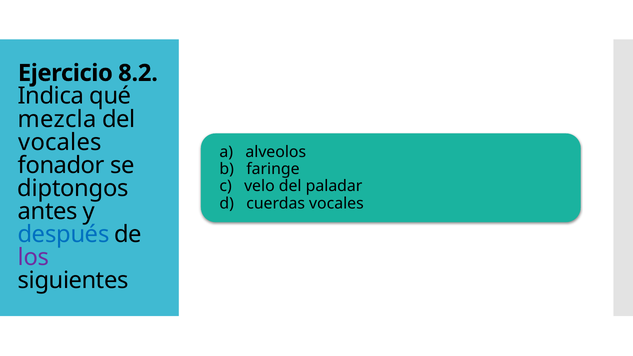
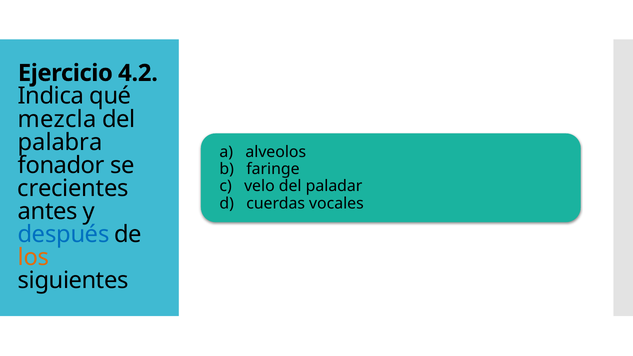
8.2: 8.2 -> 4.2
vocales at (60, 142): vocales -> palabra
diptongos: diptongos -> crecientes
los colour: purple -> orange
